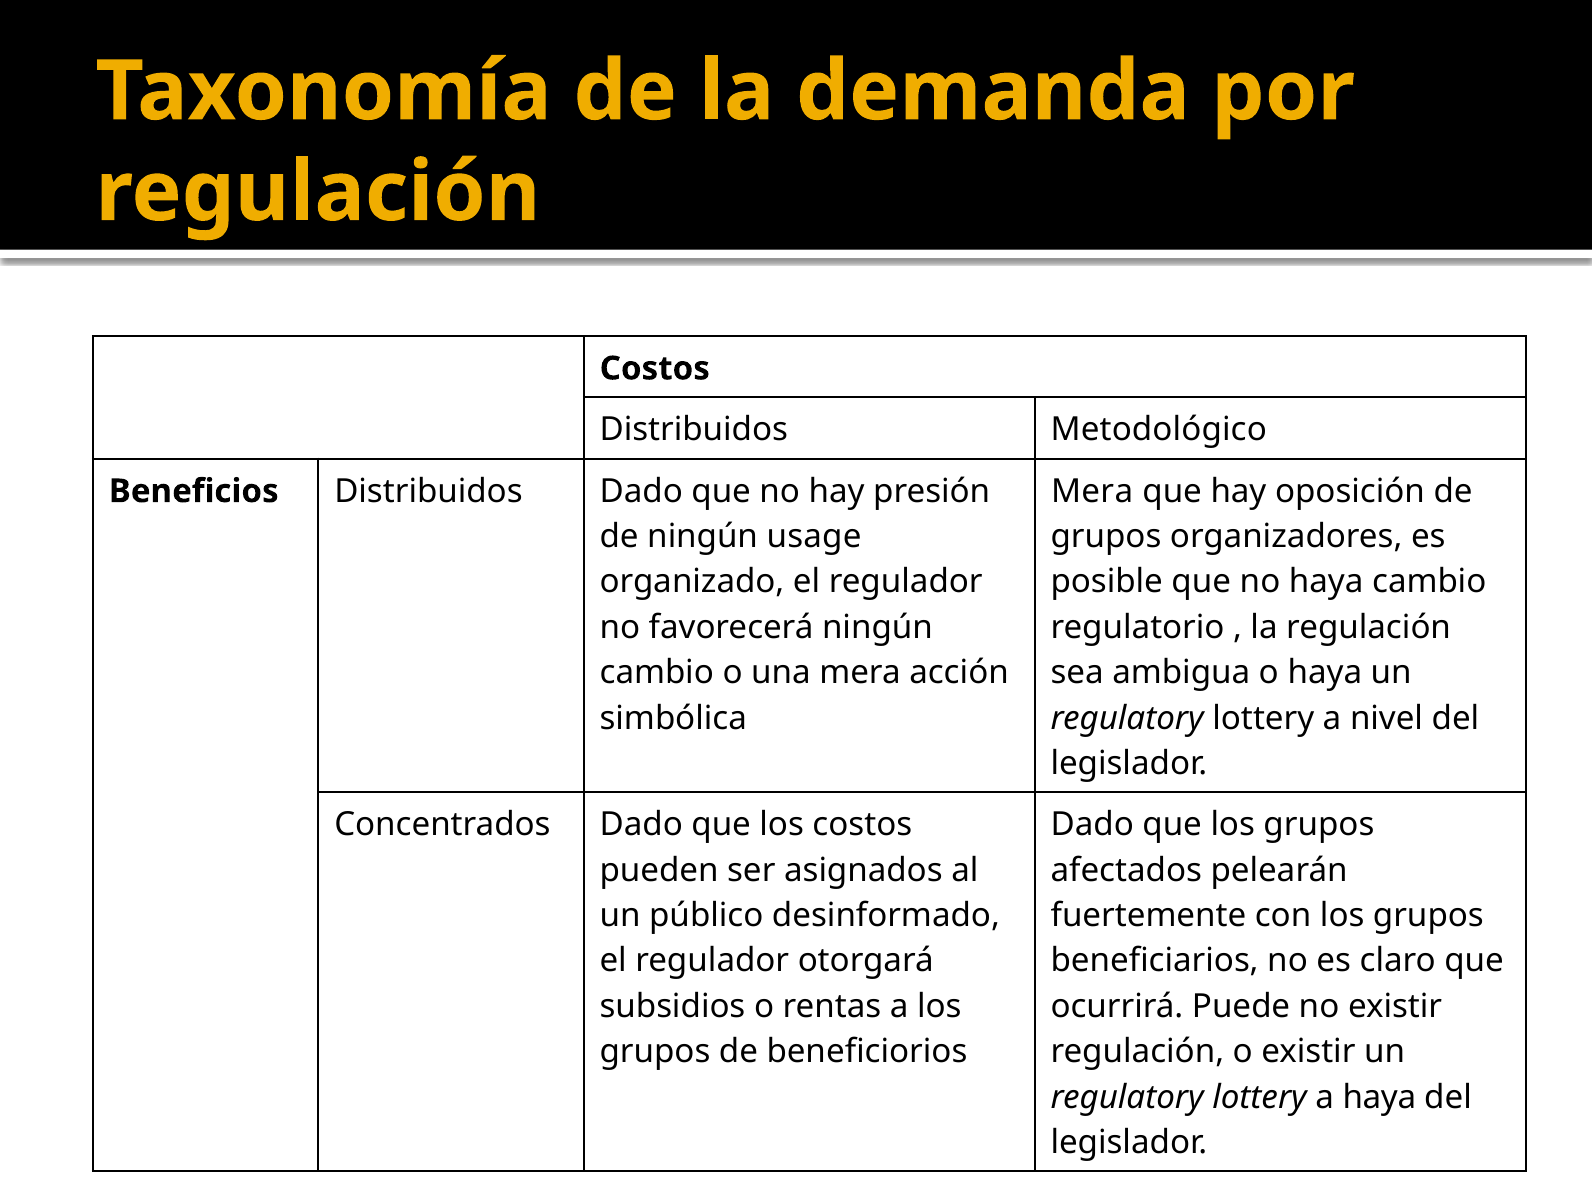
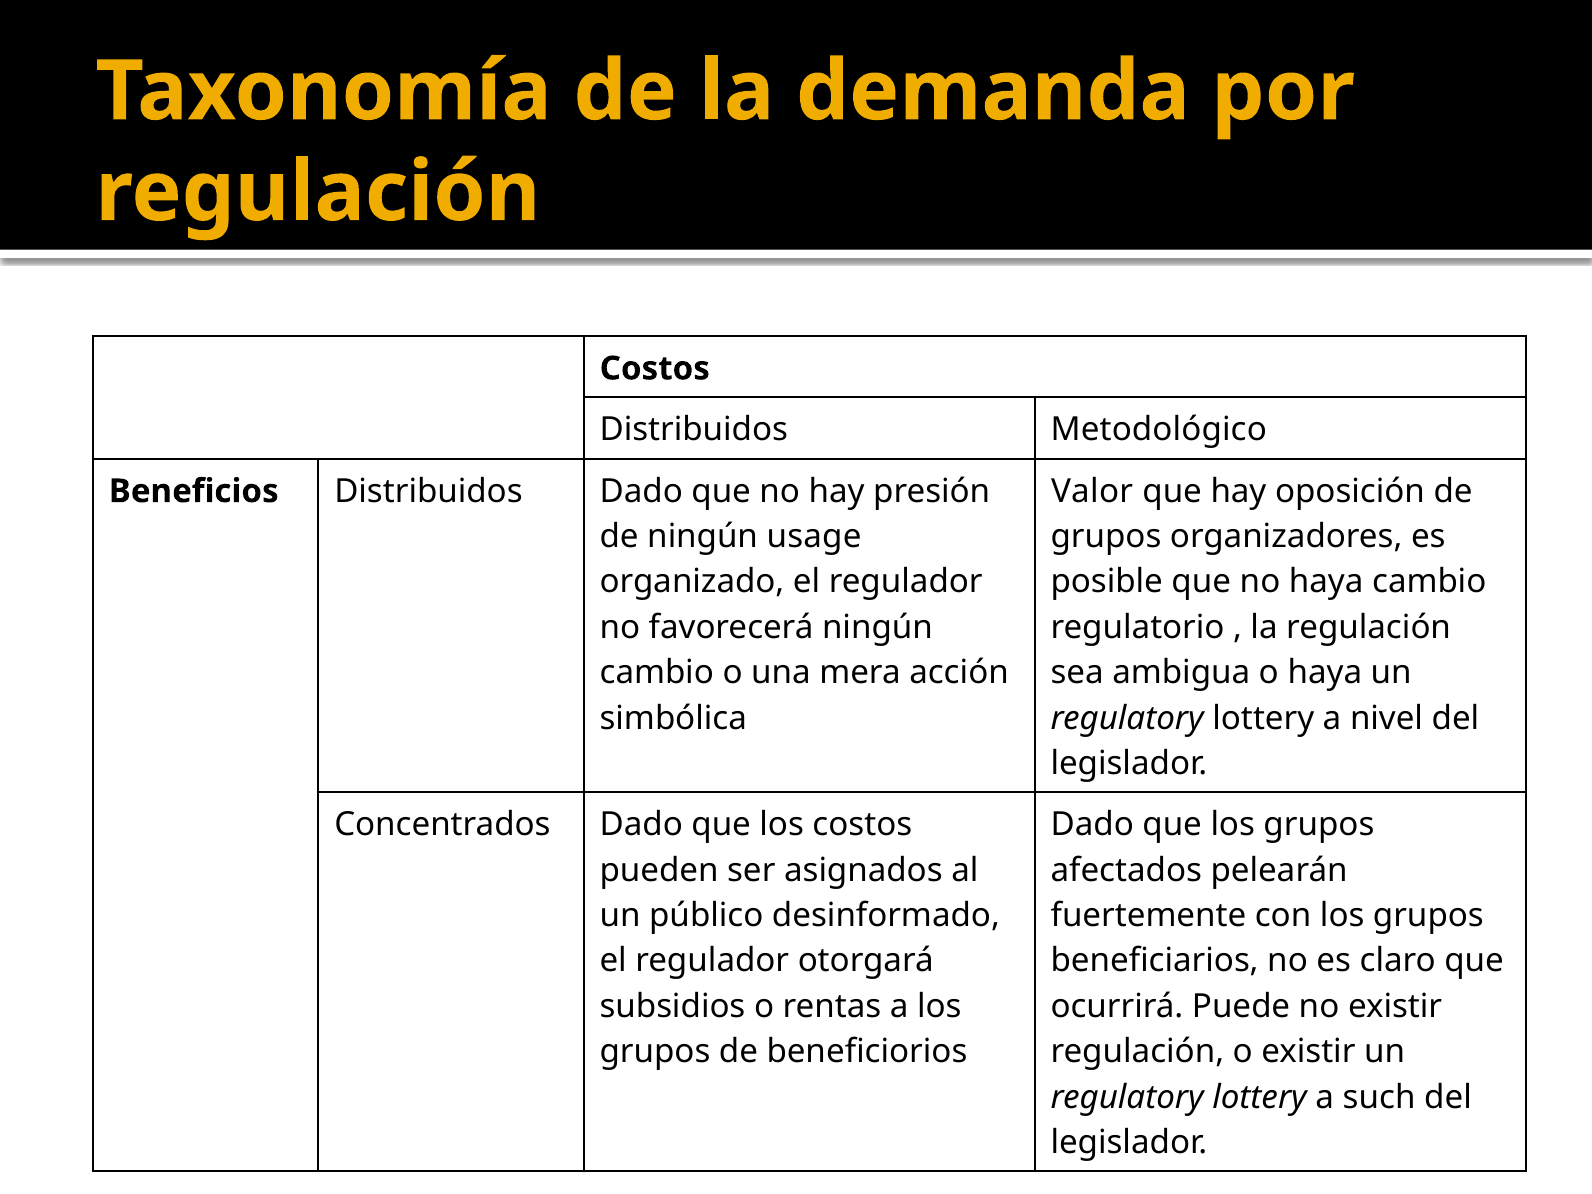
Mera at (1092, 491): Mera -> Valor
a haya: haya -> such
